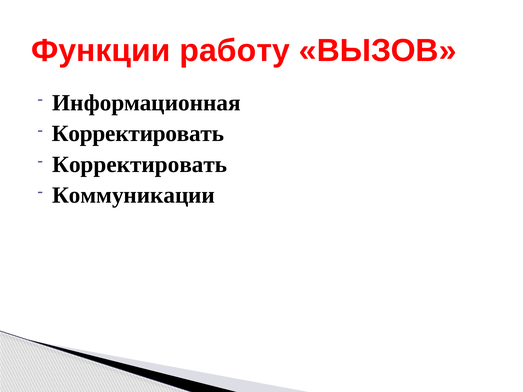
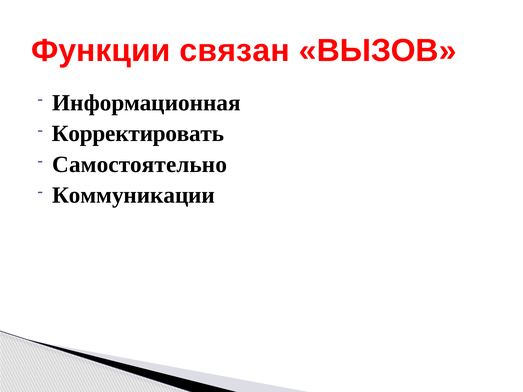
работу: работу -> связан
Корректировать at (140, 165): Корректировать -> Самостоятельно
